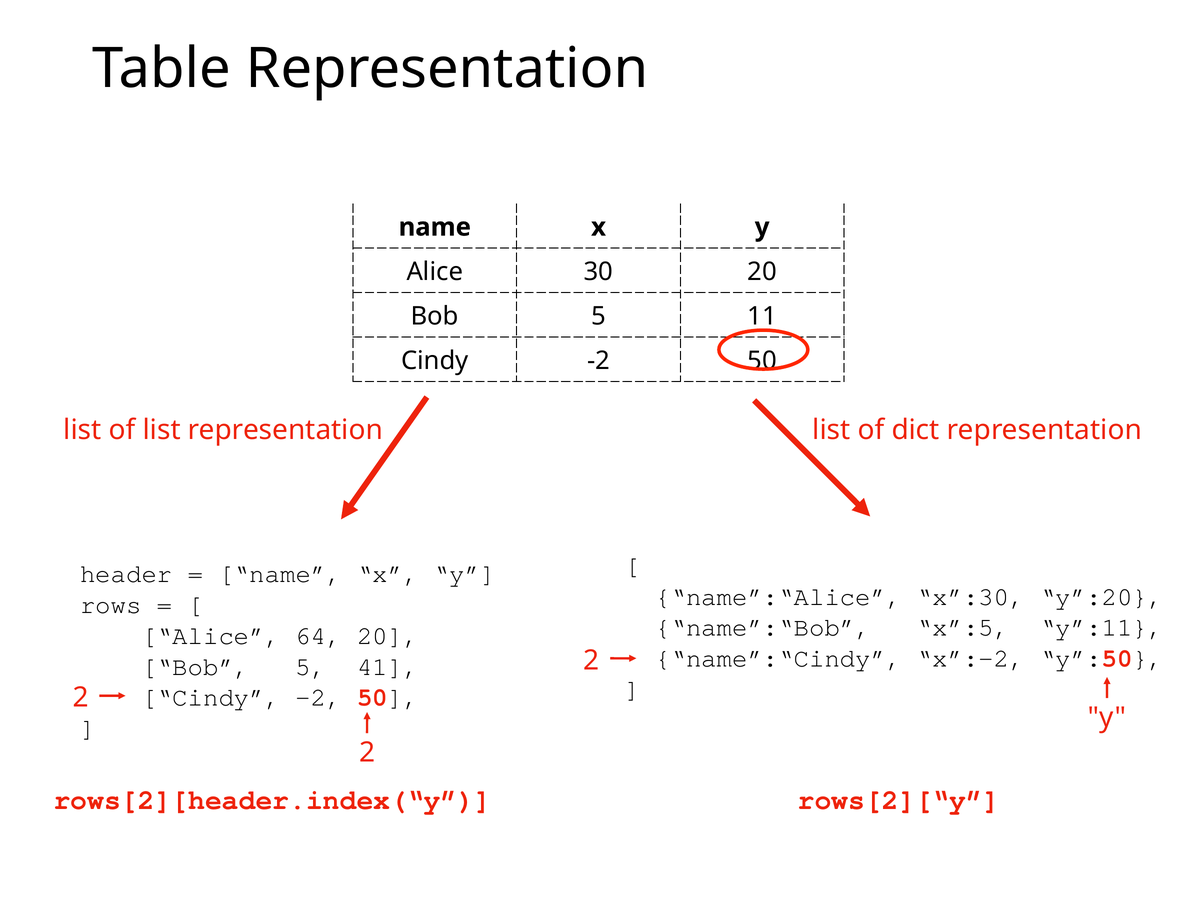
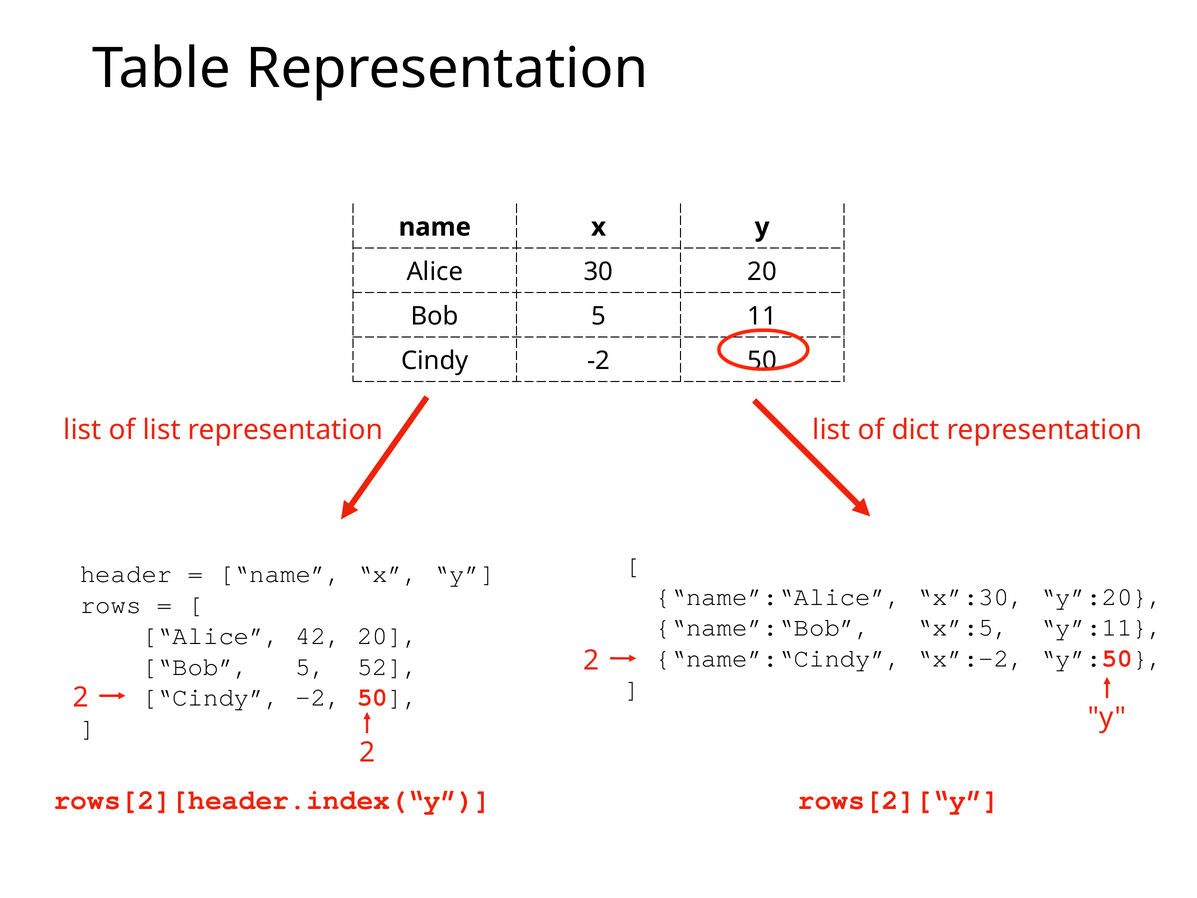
64: 64 -> 42
41: 41 -> 52
